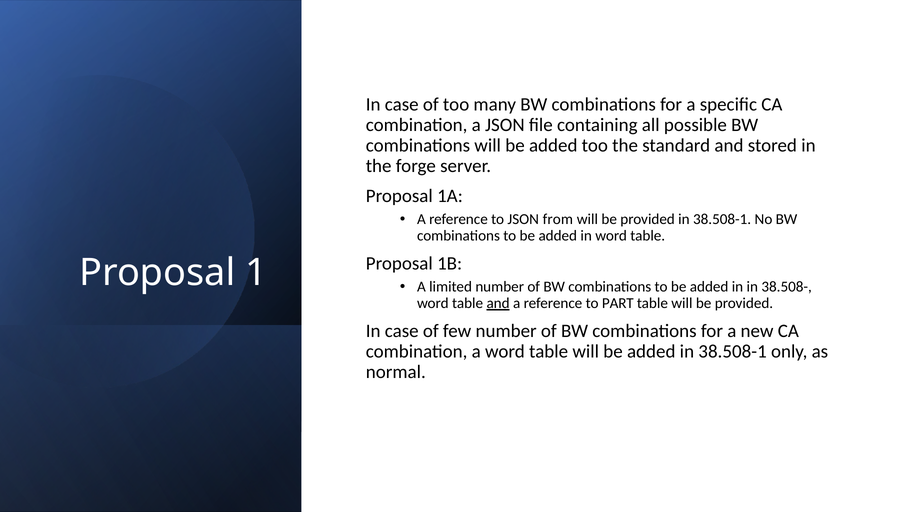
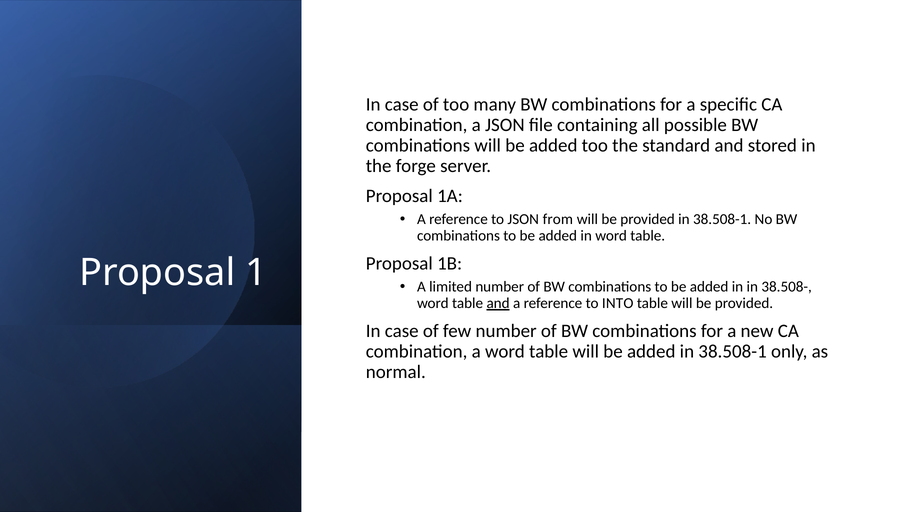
PART: PART -> INTO
